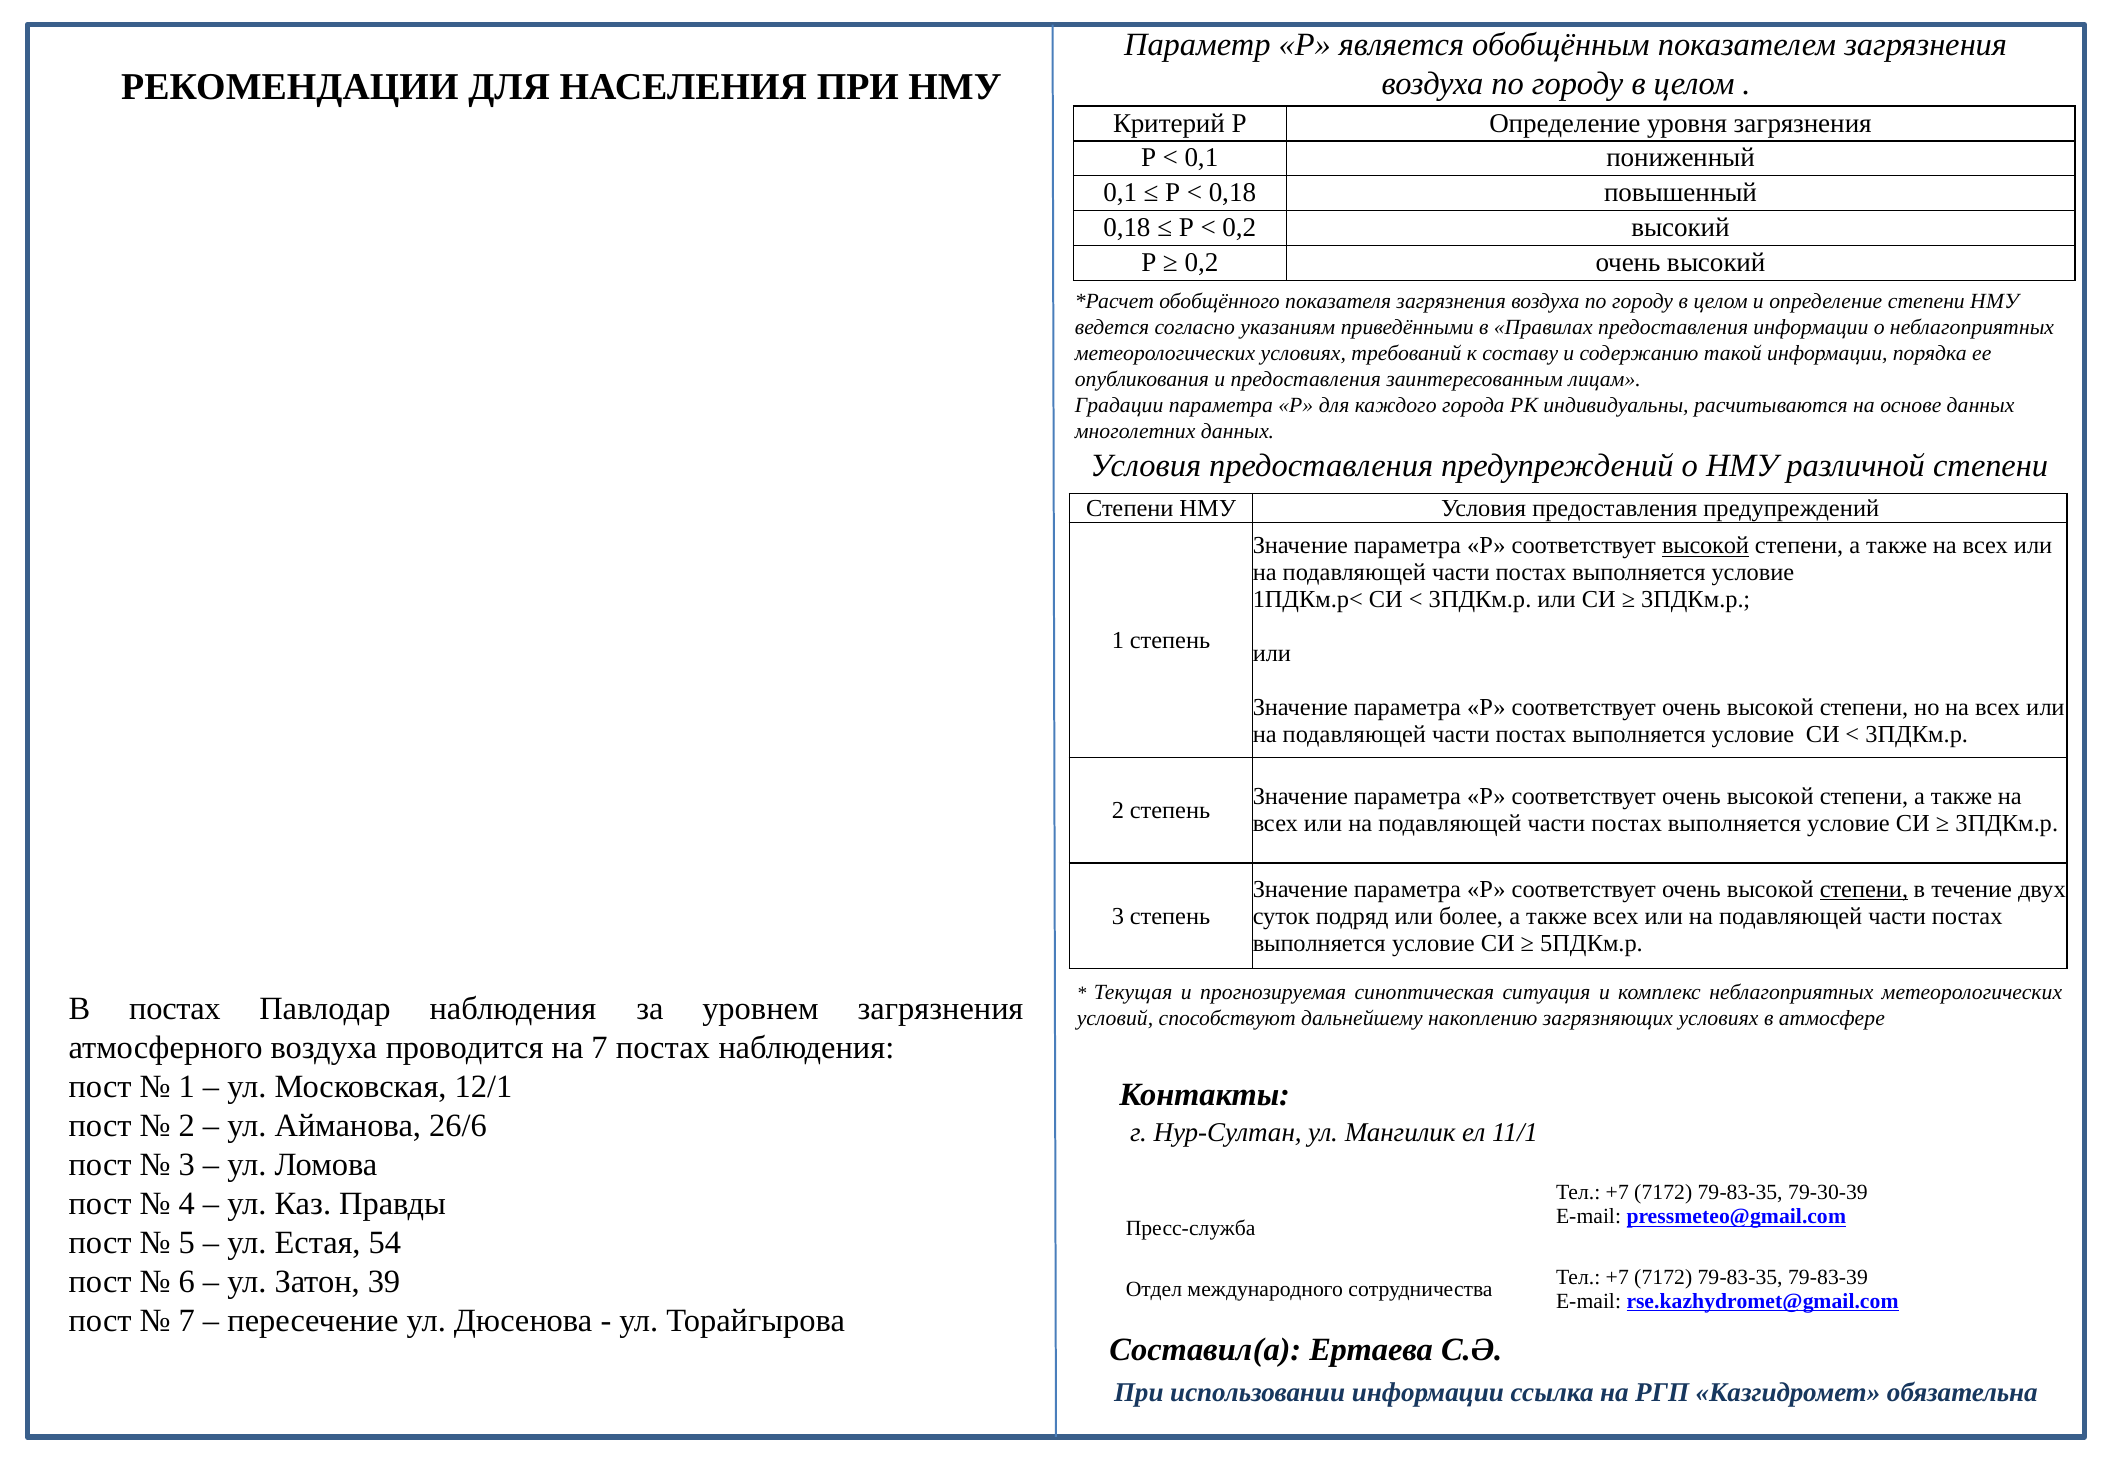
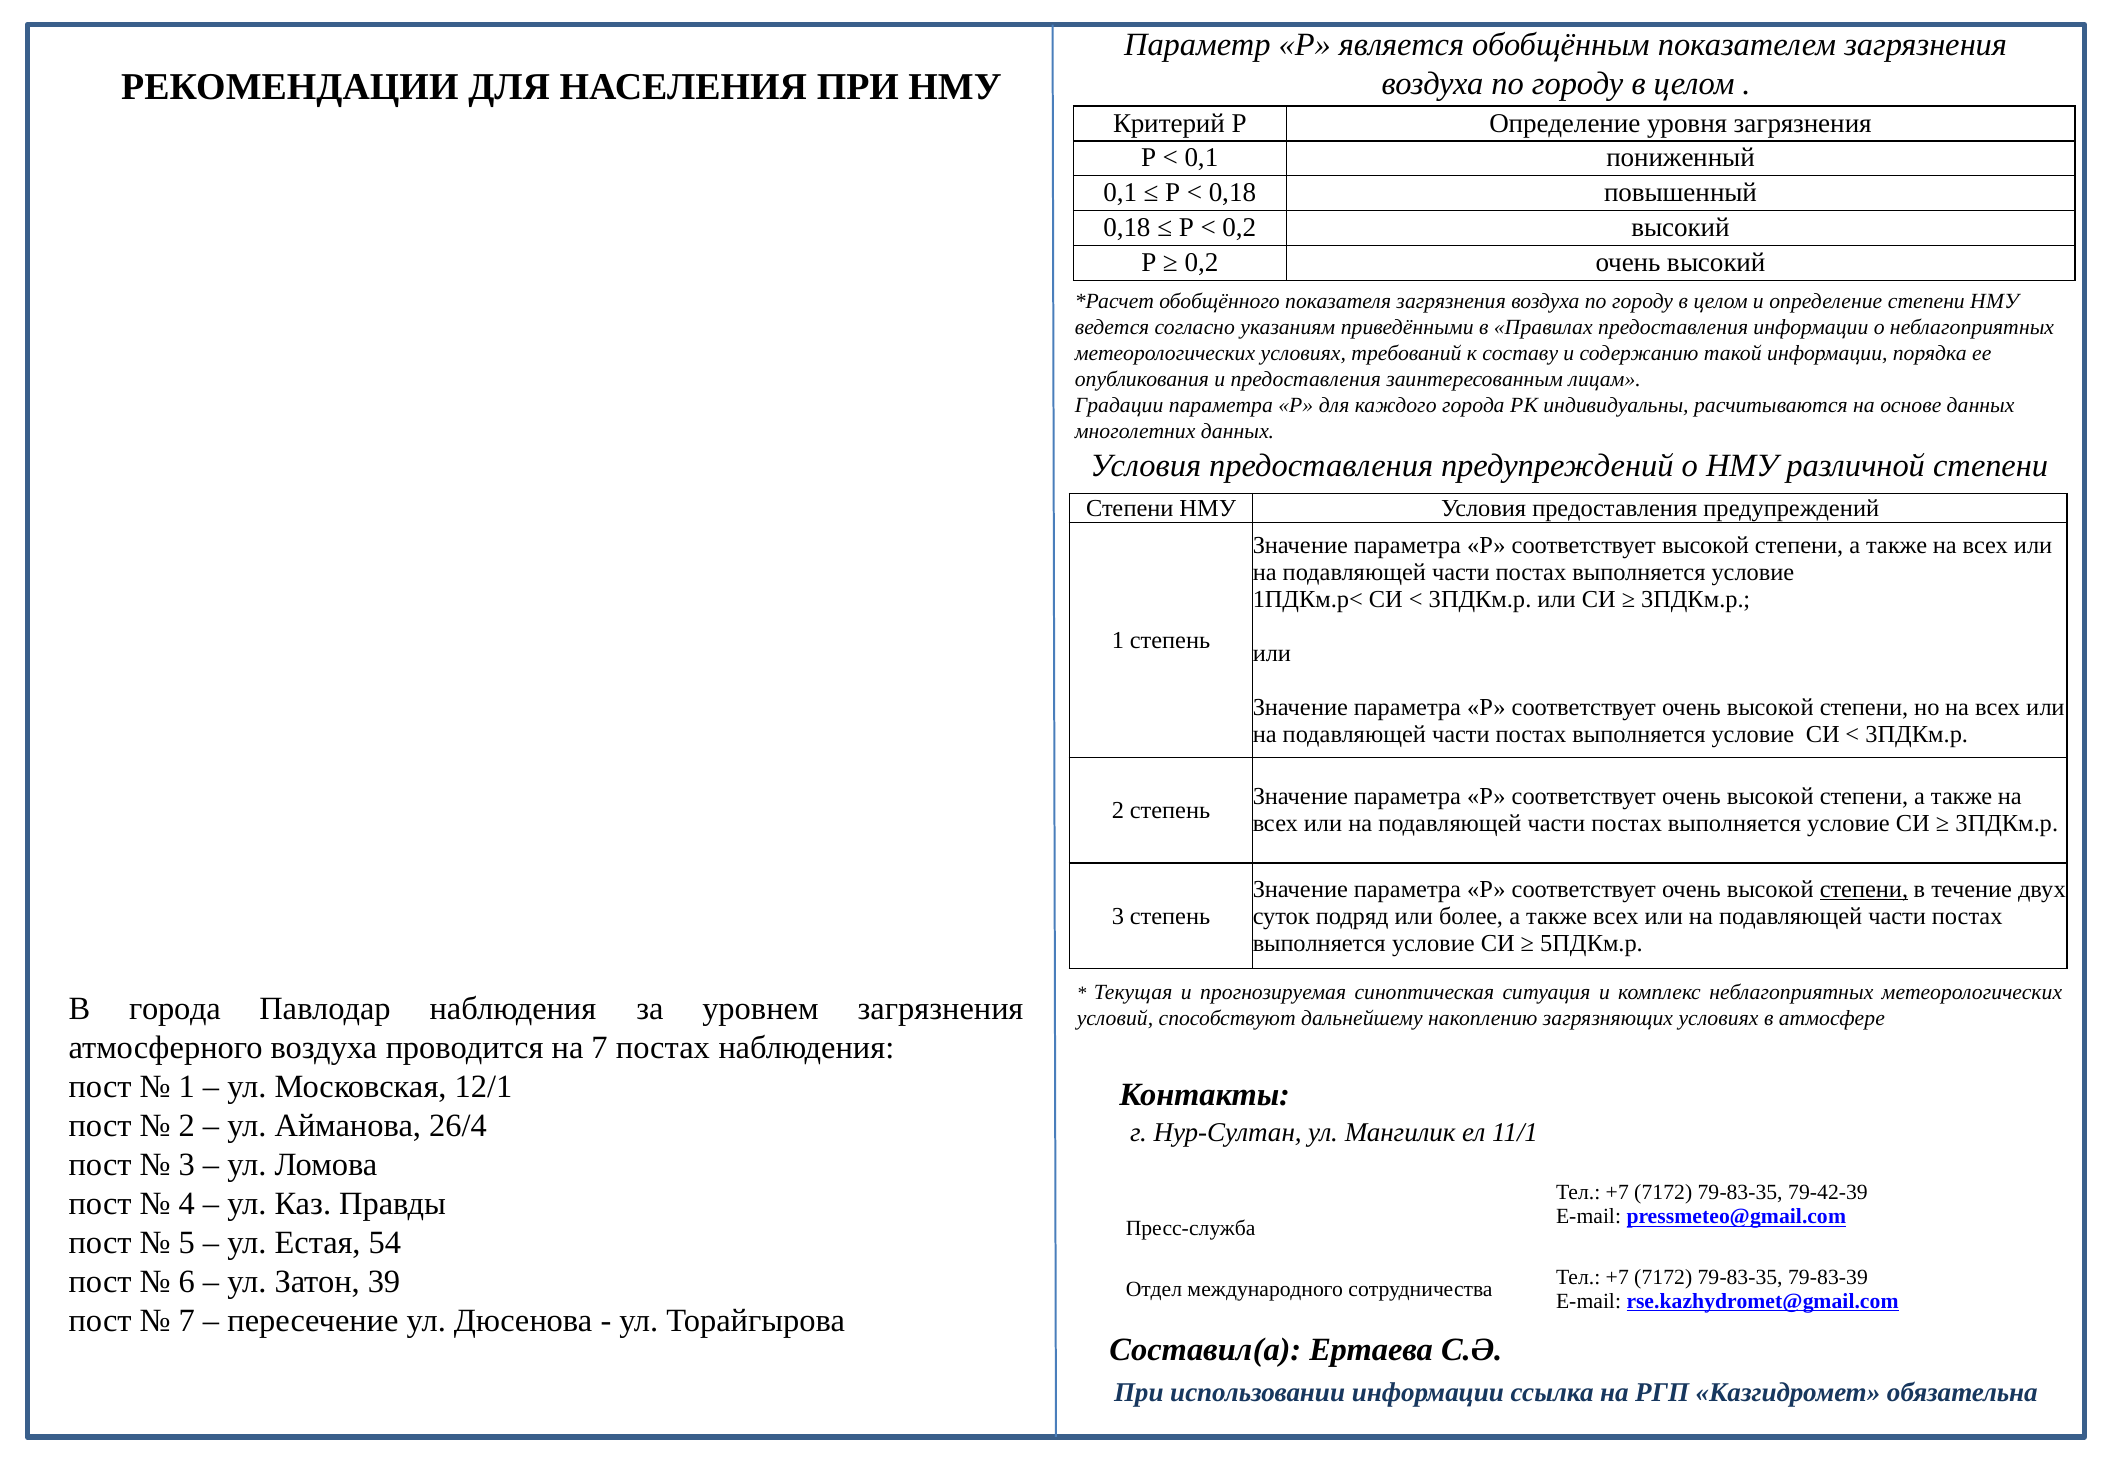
высокой at (1706, 546) underline: present -> none
В постах: постах -> города
26/6: 26/6 -> 26/4
79-30-39: 79-30-39 -> 79-42-39
